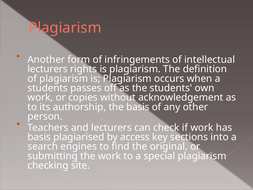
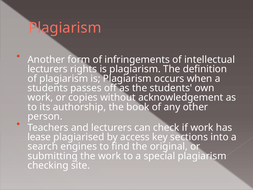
the basis: basis -> book
basis at (39, 137): basis -> lease
